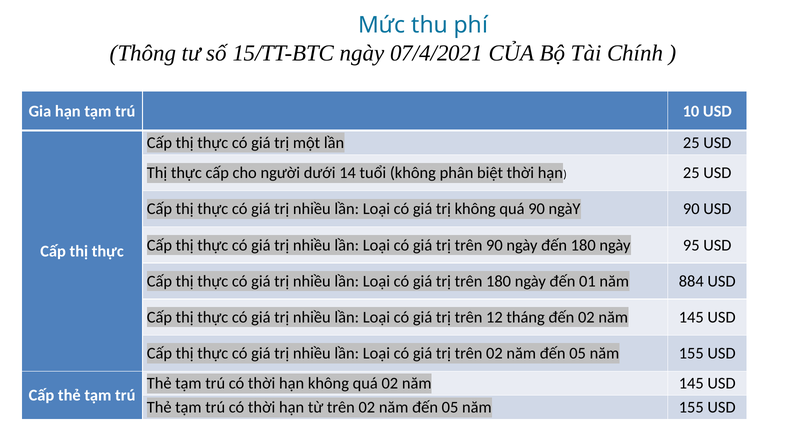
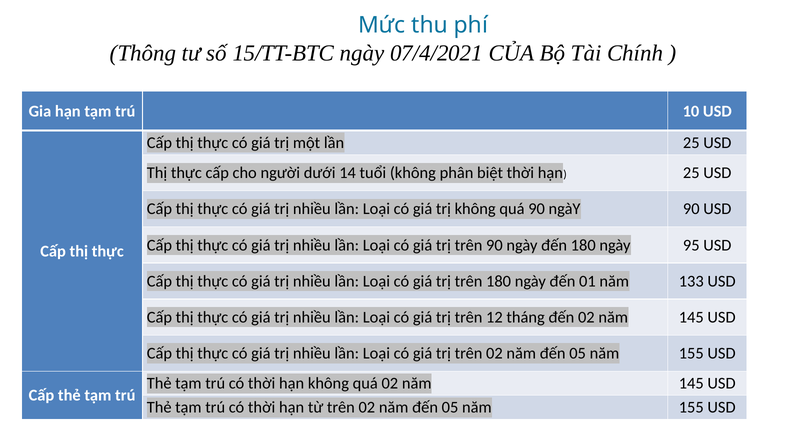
884: 884 -> 133
